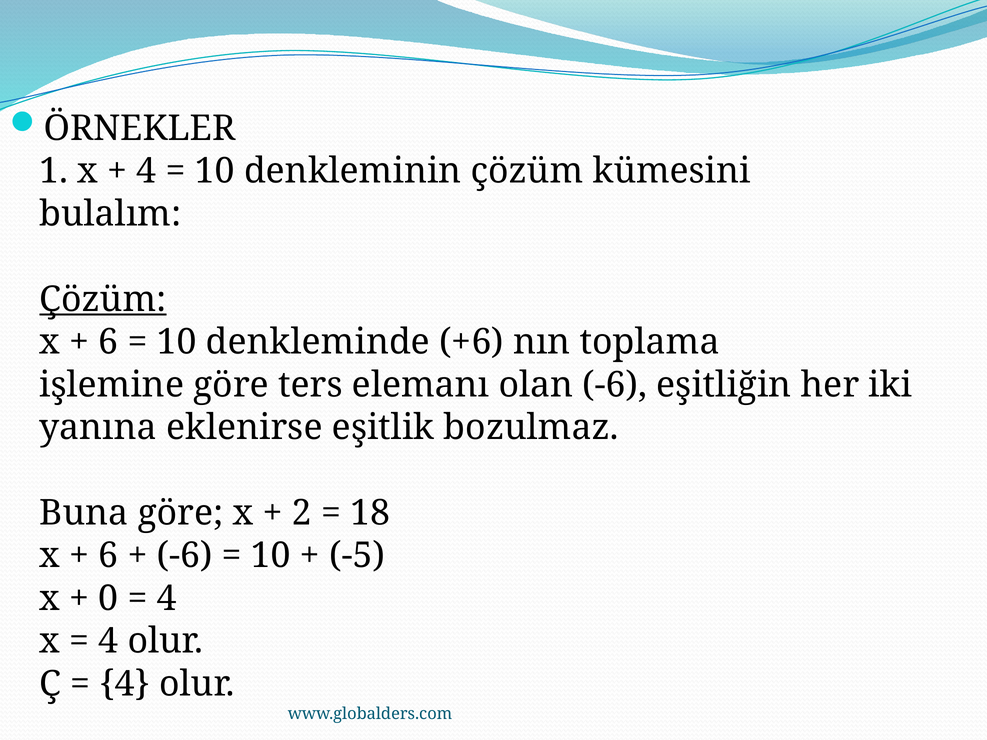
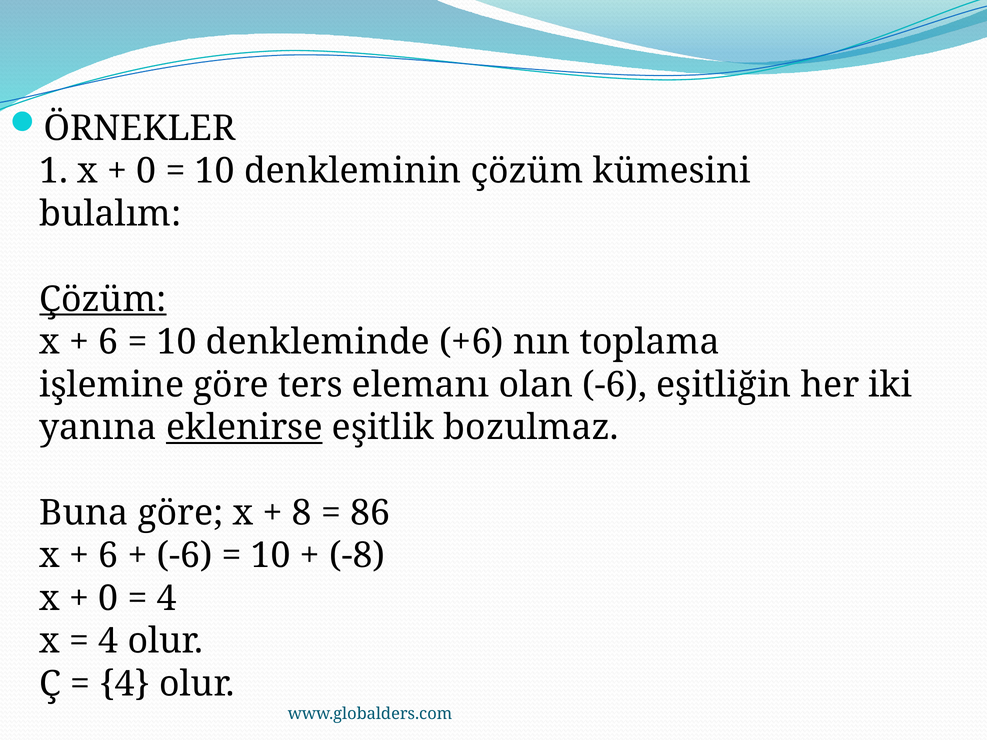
4 at (146, 171): 4 -> 0
eklenirse underline: none -> present
2: 2 -> 8
18: 18 -> 86
-5: -5 -> -8
